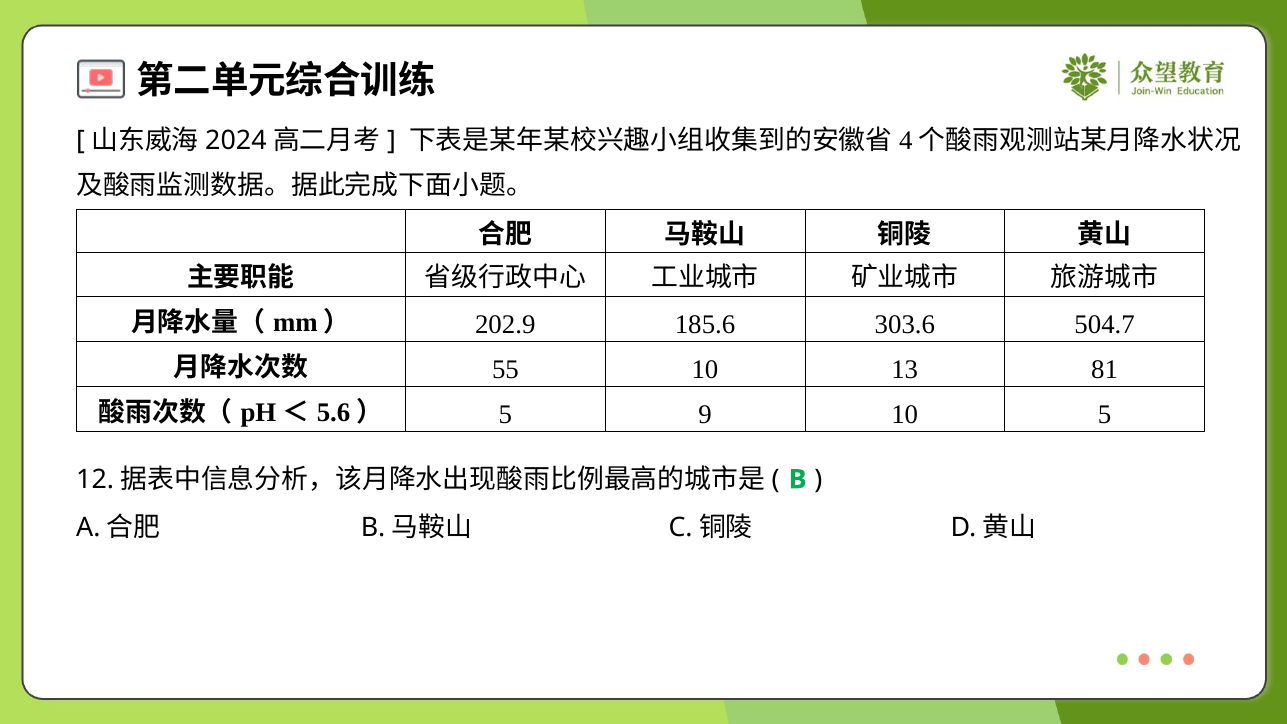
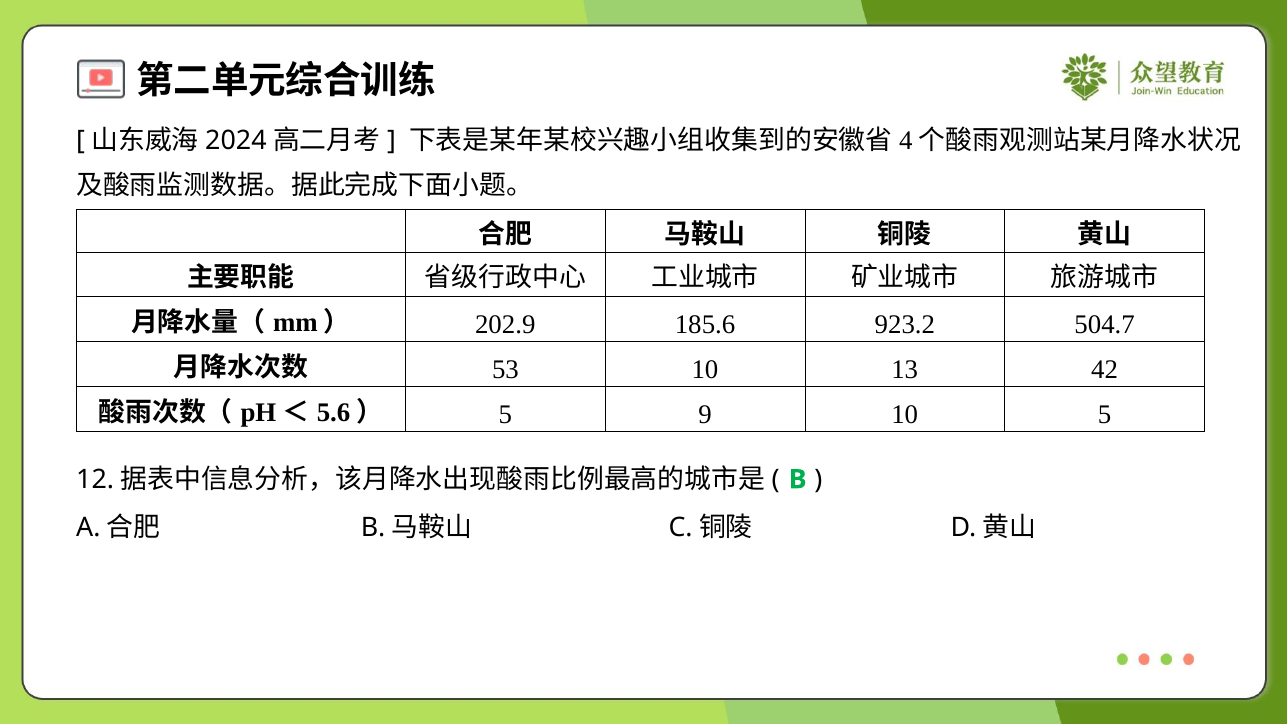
303.6: 303.6 -> 923.2
55: 55 -> 53
81: 81 -> 42
